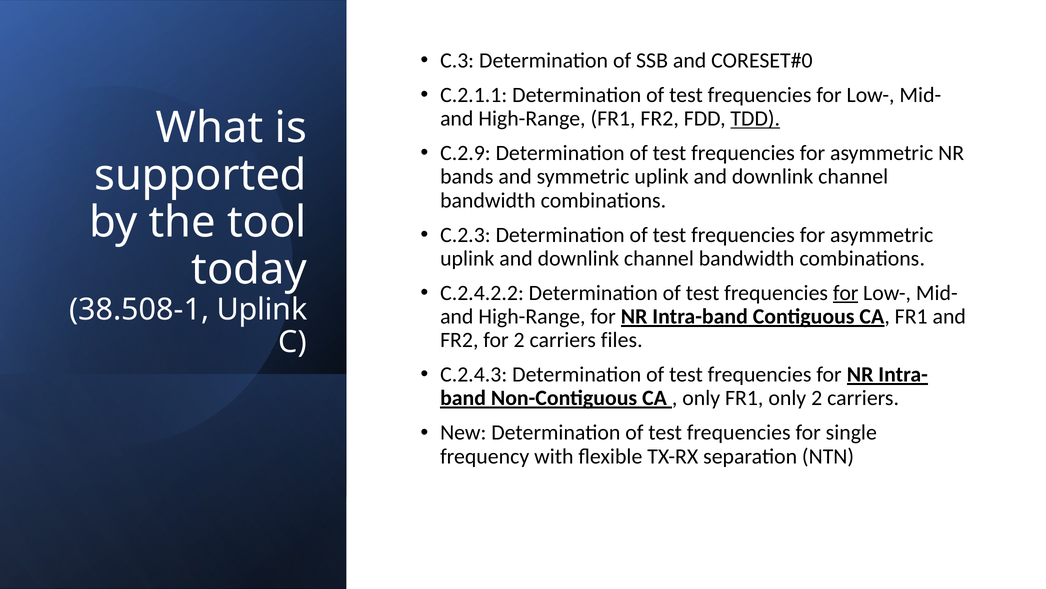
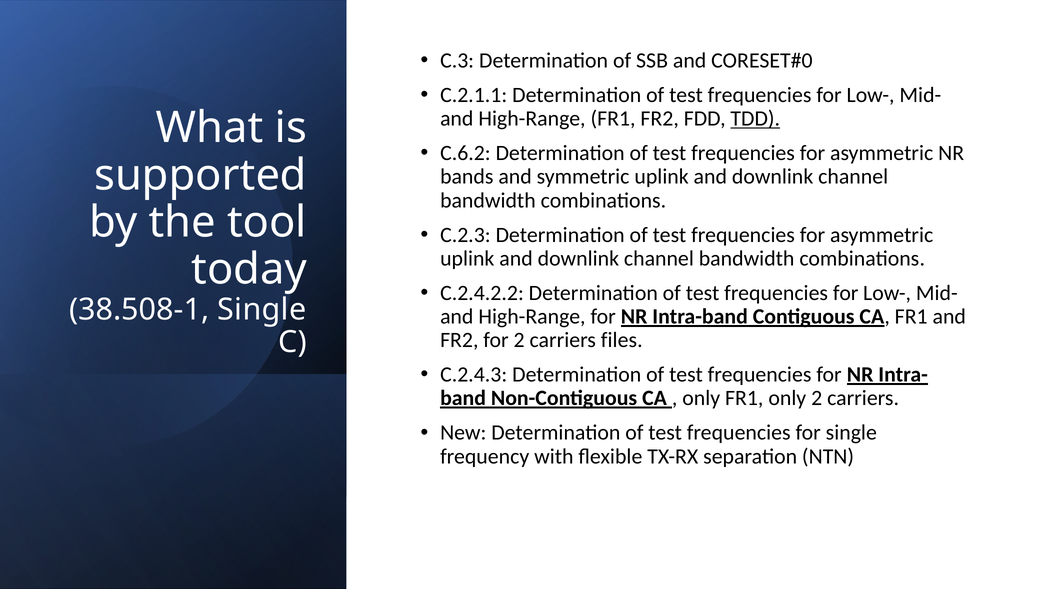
C.2.9: C.2.9 -> C.6.2
for at (846, 293) underline: present -> none
38.508-1 Uplink: Uplink -> Single
